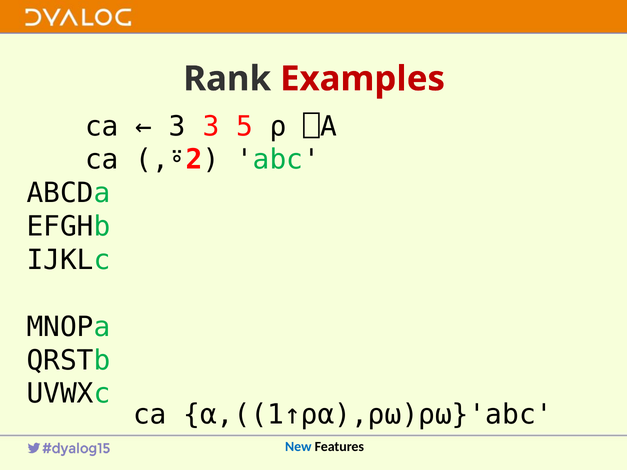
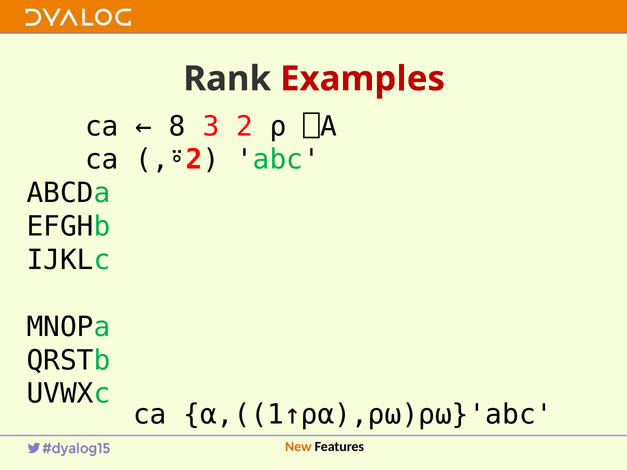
3 at (177, 126): 3 -> 8
5: 5 -> 2
New colour: blue -> orange
